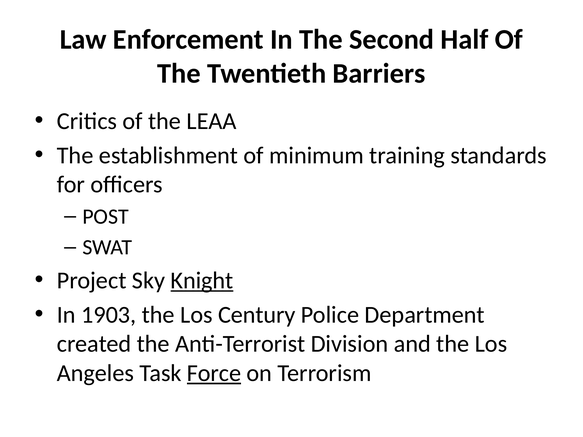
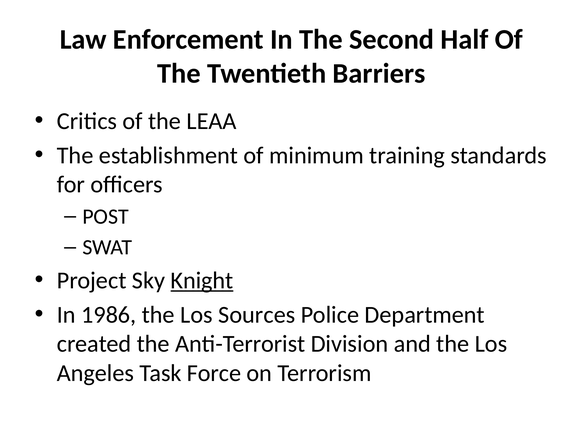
1903: 1903 -> 1986
Century: Century -> Sources
Force underline: present -> none
